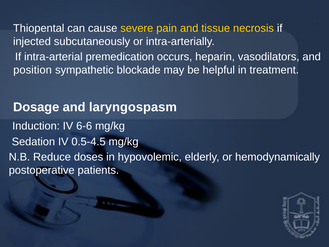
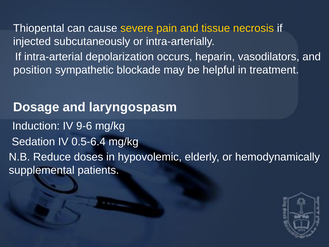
premedication: premedication -> depolarization
6-6: 6-6 -> 9-6
0.5-4.5: 0.5-4.5 -> 0.5-6.4
postoperative: postoperative -> supplemental
